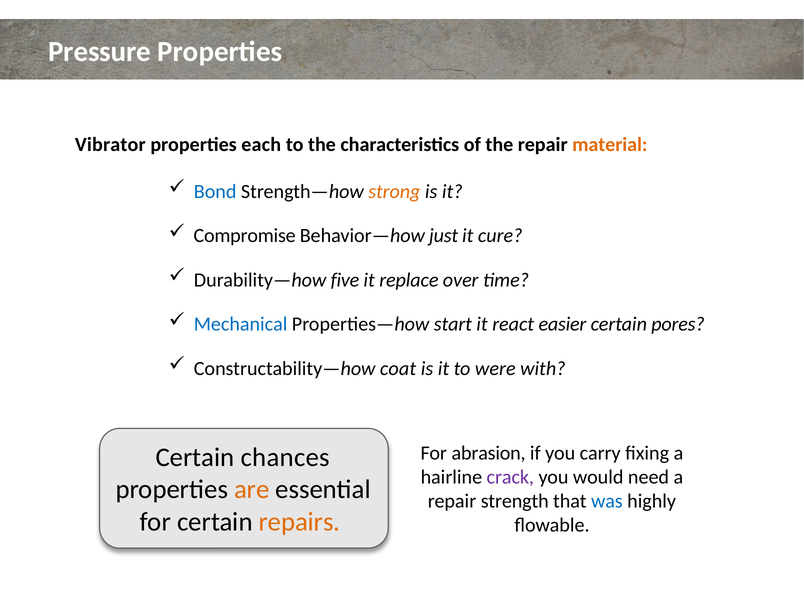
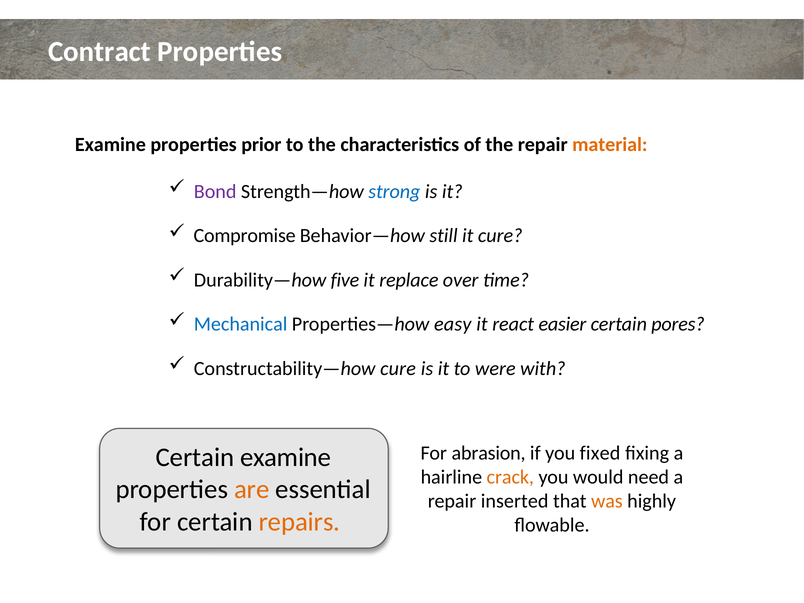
Pressure: Pressure -> Contract
Vibrator at (110, 145): Vibrator -> Examine
each: each -> prior
Bond colour: blue -> purple
strong colour: orange -> blue
just: just -> still
start: start -> easy
Constructability—how coat: coat -> cure
carry: carry -> fixed
Certain chances: chances -> examine
crack colour: purple -> orange
strength: strength -> inserted
was colour: blue -> orange
